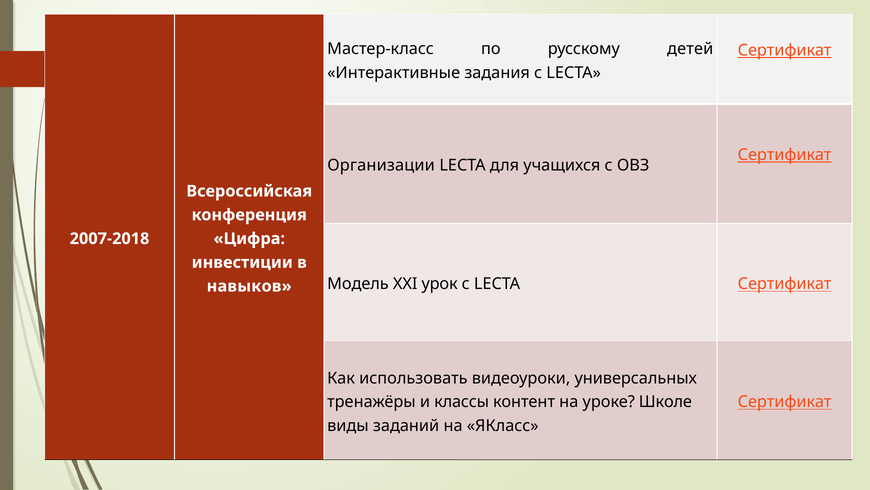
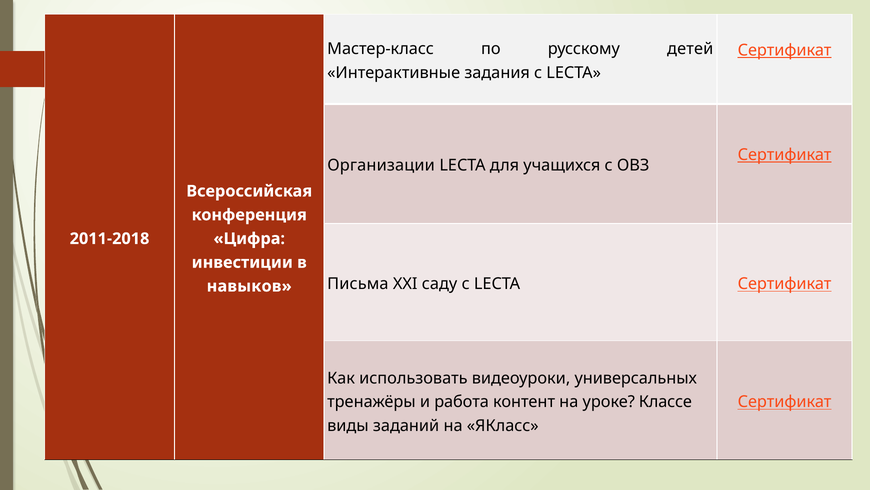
2007-2018: 2007-2018 -> 2011-2018
Модель: Модель -> Письма
урок: урок -> саду
классы: классы -> работа
Школе: Школе -> Классе
